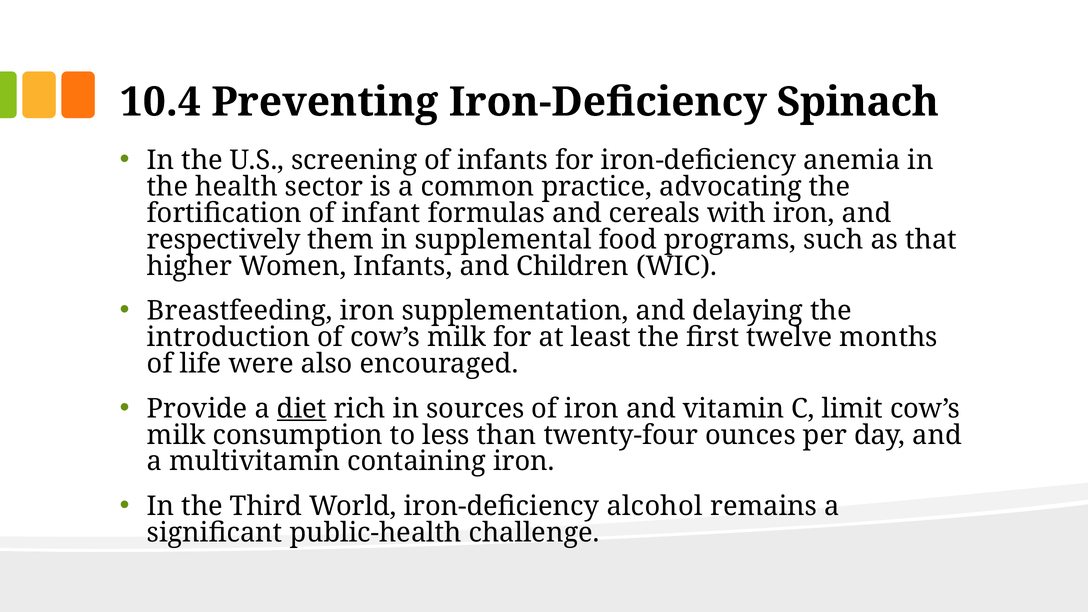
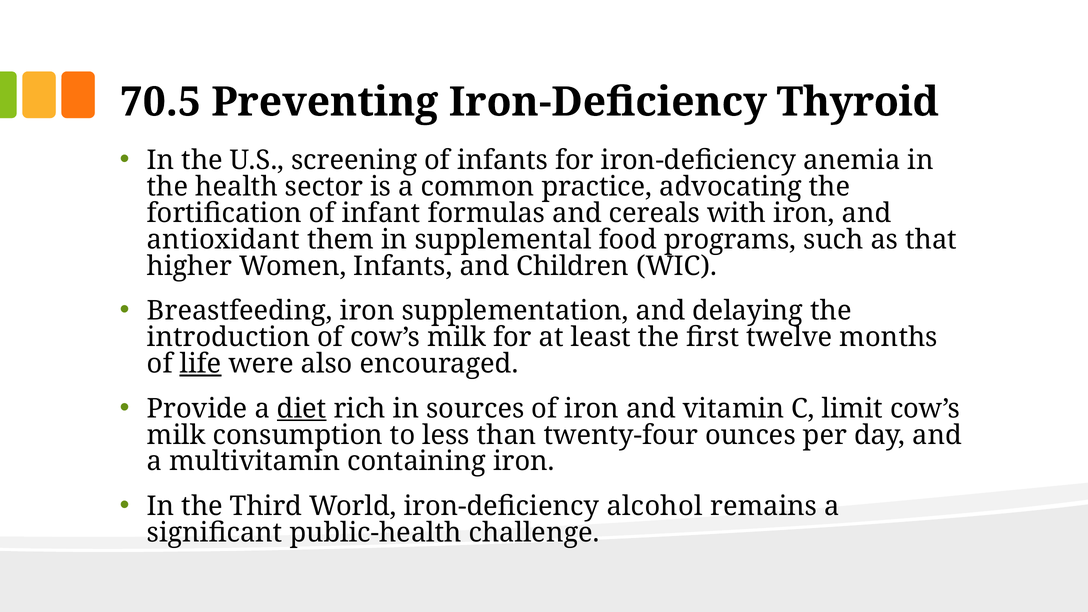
10.4: 10.4 -> 70.5
Spinach: Spinach -> Thyroid
respectively: respectively -> antioxidant
life underline: none -> present
